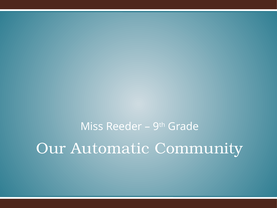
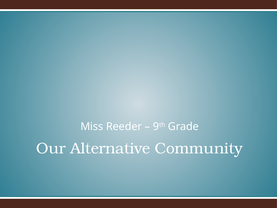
Automatic: Automatic -> Alternative
